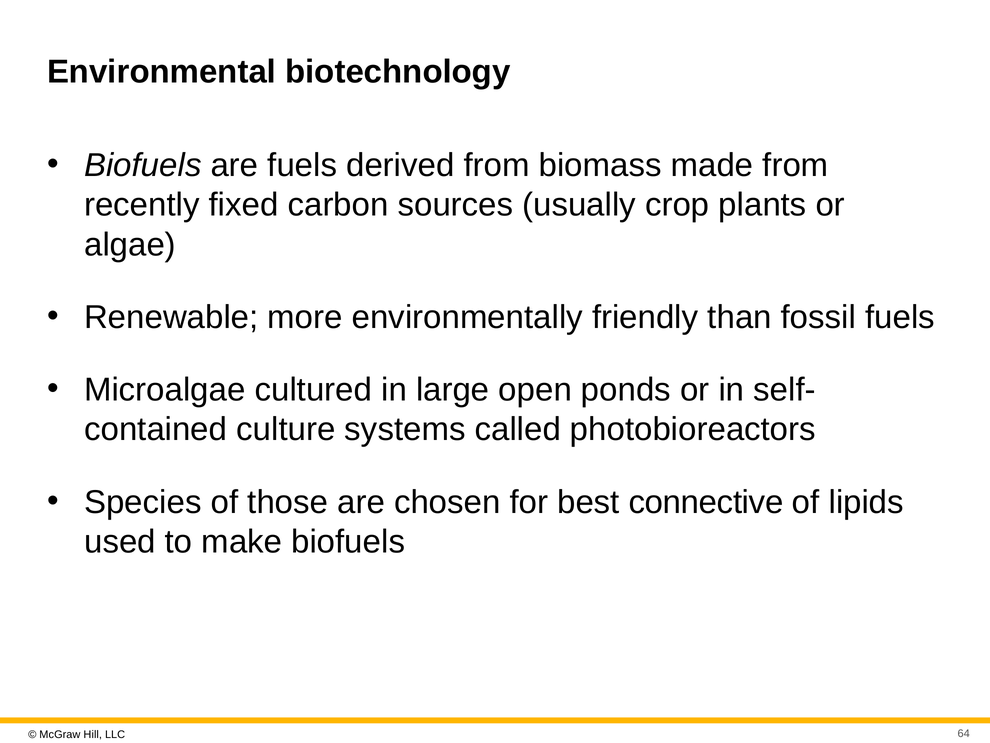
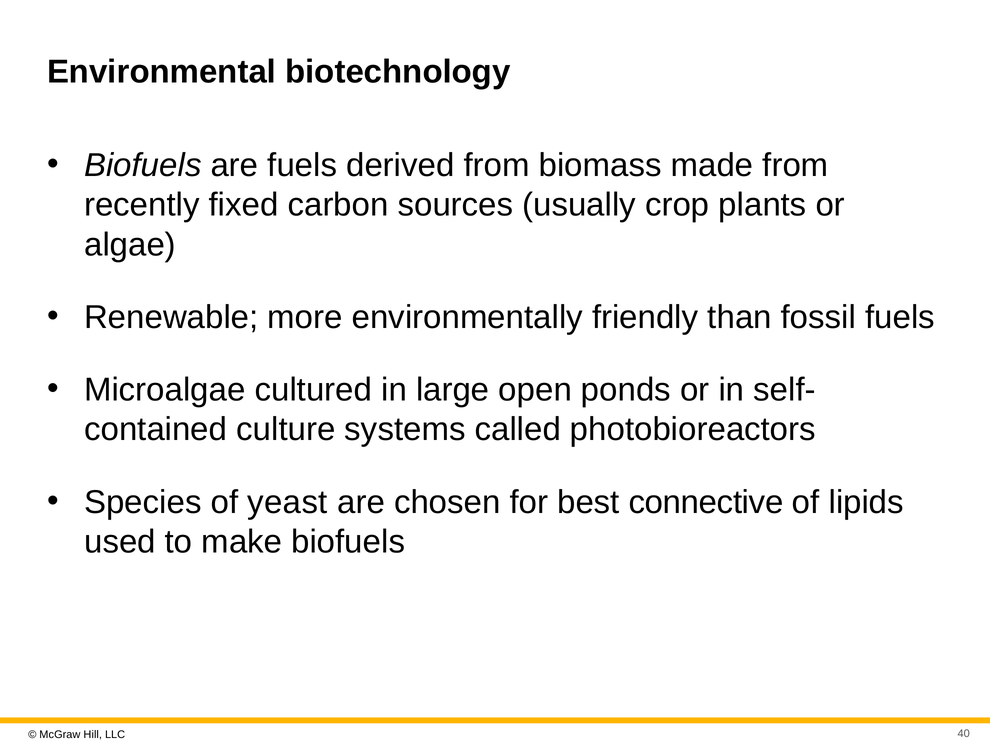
those: those -> yeast
64: 64 -> 40
